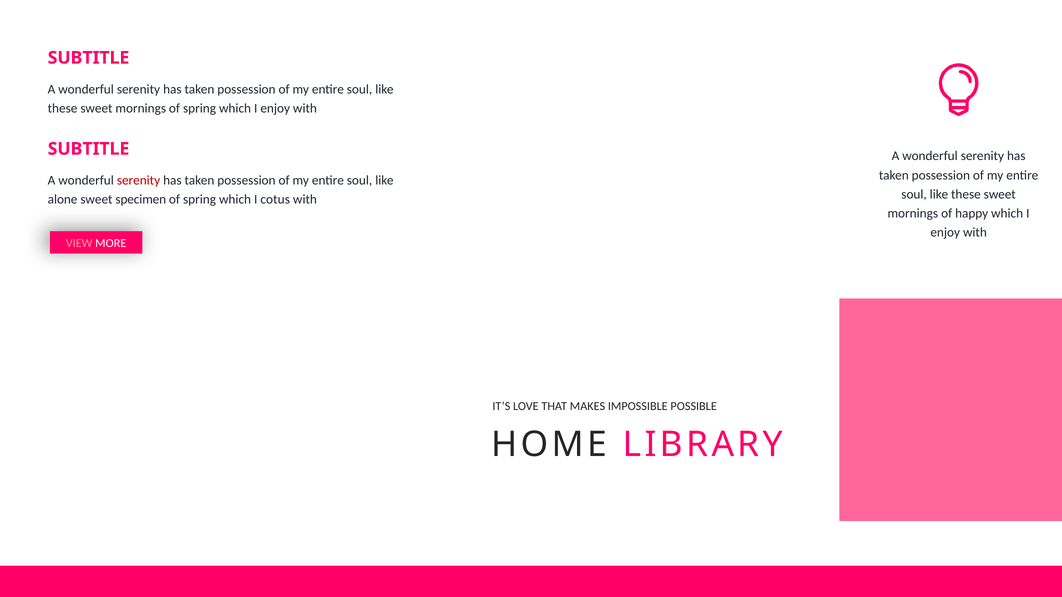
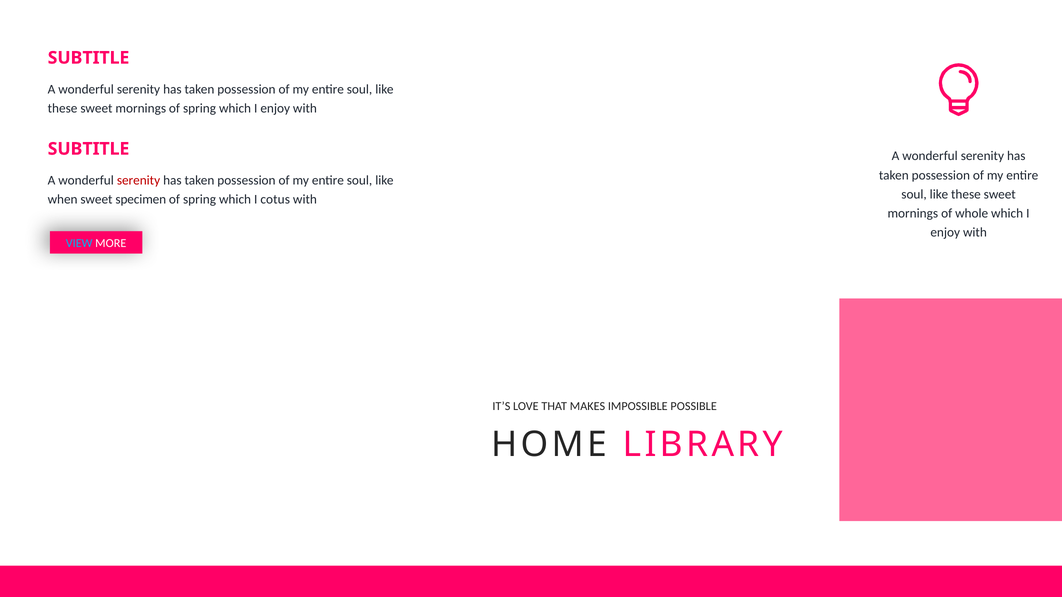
alone: alone -> when
happy: happy -> whole
VIEW colour: pink -> light blue
